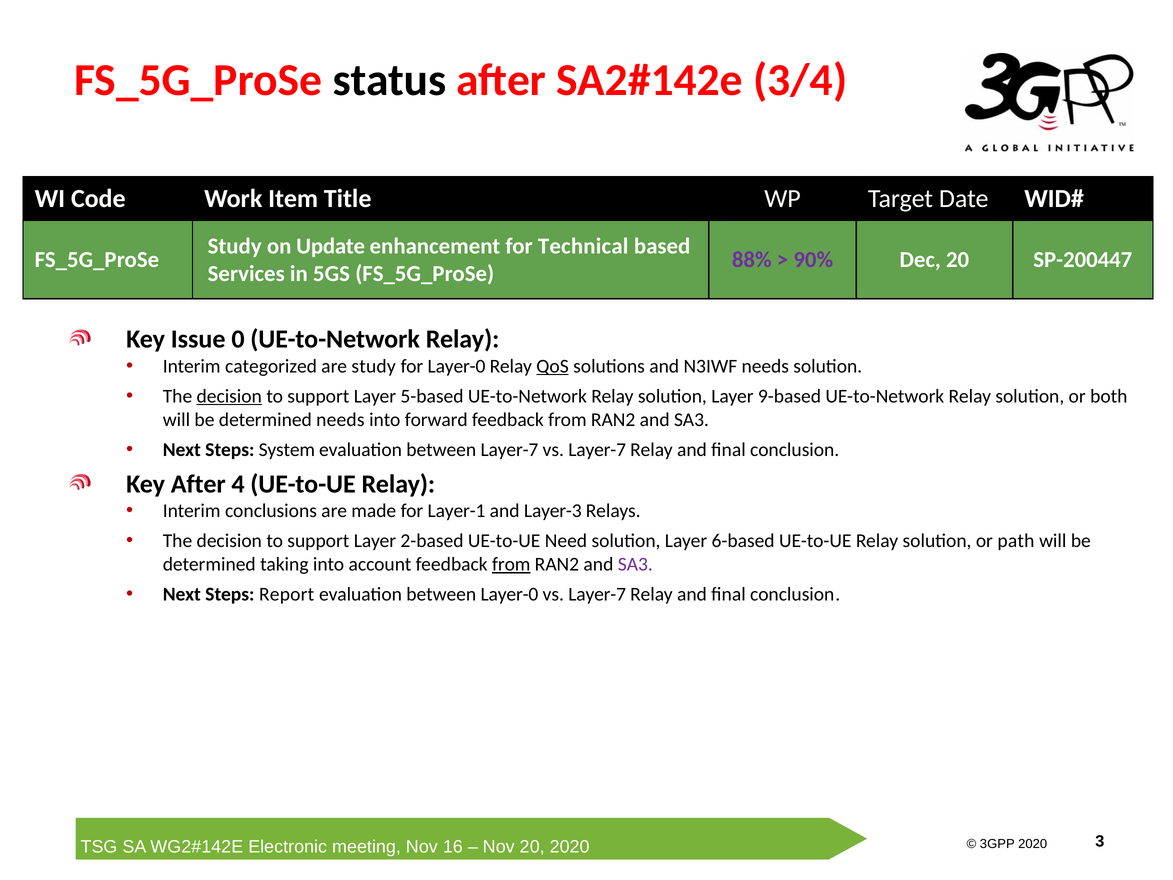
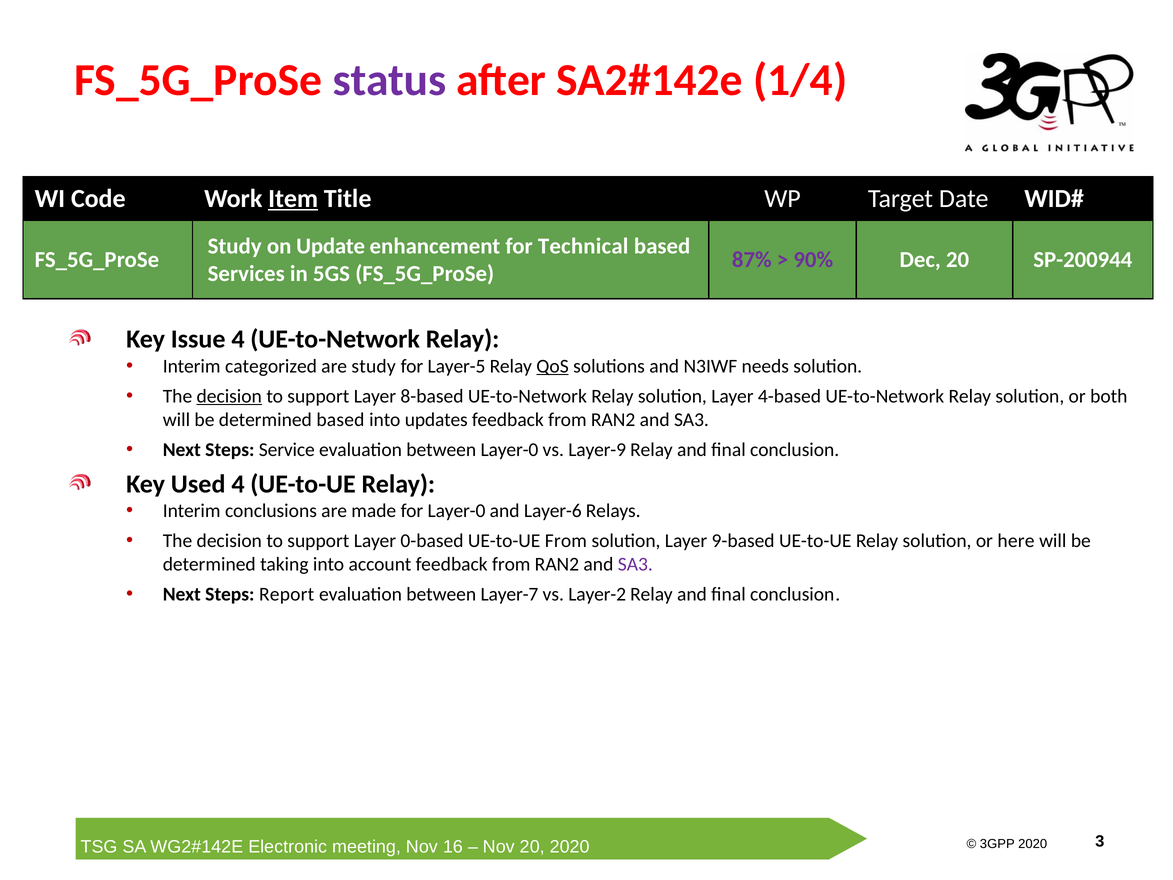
status colour: black -> purple
3/4: 3/4 -> 1/4
Item underline: none -> present
88%: 88% -> 87%
SP-200447: SP-200447 -> SP-200944
Issue 0: 0 -> 4
for Layer-0: Layer-0 -> Layer-5
5-based: 5-based -> 8-based
9-based: 9-based -> 4-based
determined needs: needs -> based
forward: forward -> updates
System: System -> Service
between Layer-7: Layer-7 -> Layer-0
Layer-7 at (597, 450): Layer-7 -> Layer-9
Key After: After -> Used
for Layer-1: Layer-1 -> Layer-0
Layer-3: Layer-3 -> Layer-6
2-based: 2-based -> 0-based
UE-to-UE Need: Need -> From
6-based: 6-based -> 9-based
path: path -> here
from at (511, 564) underline: present -> none
between Layer-0: Layer-0 -> Layer-7
Layer-7 at (597, 594): Layer-7 -> Layer-2
